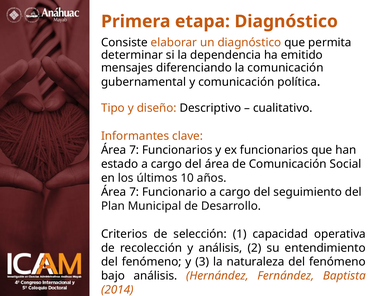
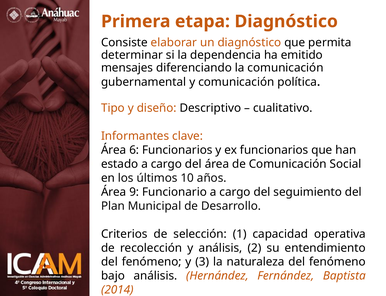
7 at (134, 150): 7 -> 6
7 at (134, 192): 7 -> 9
